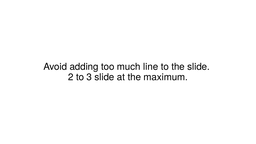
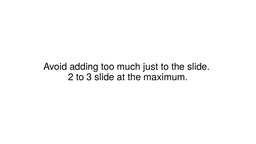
line: line -> just
